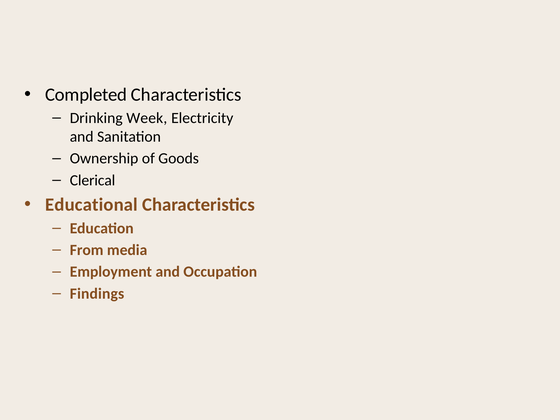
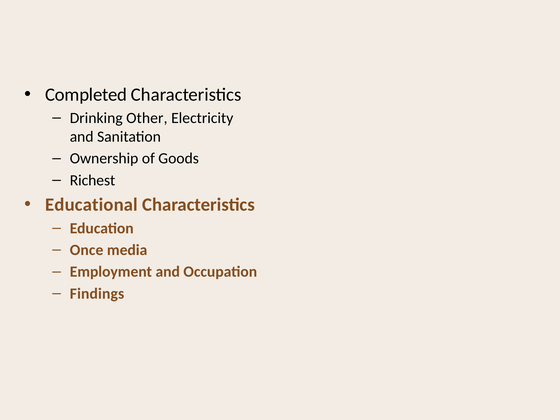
Week: Week -> Other
Clerical: Clerical -> Richest
From: From -> Once
